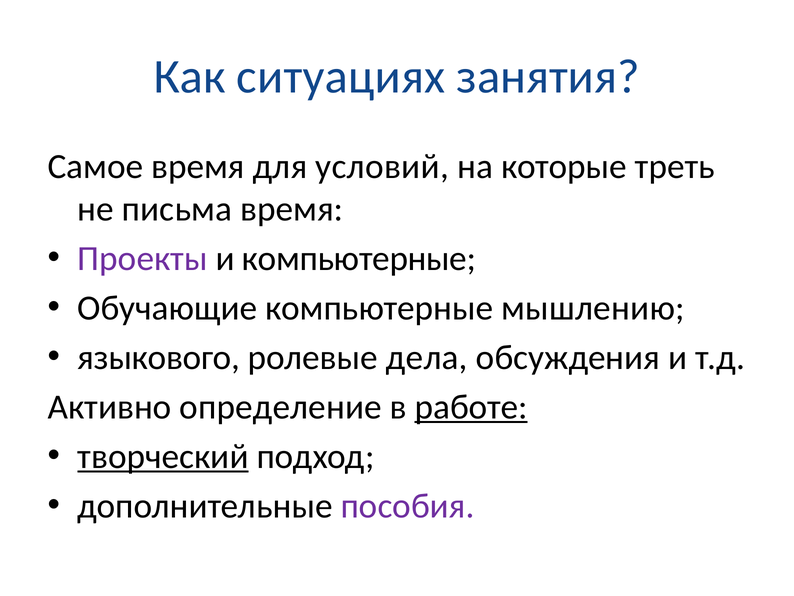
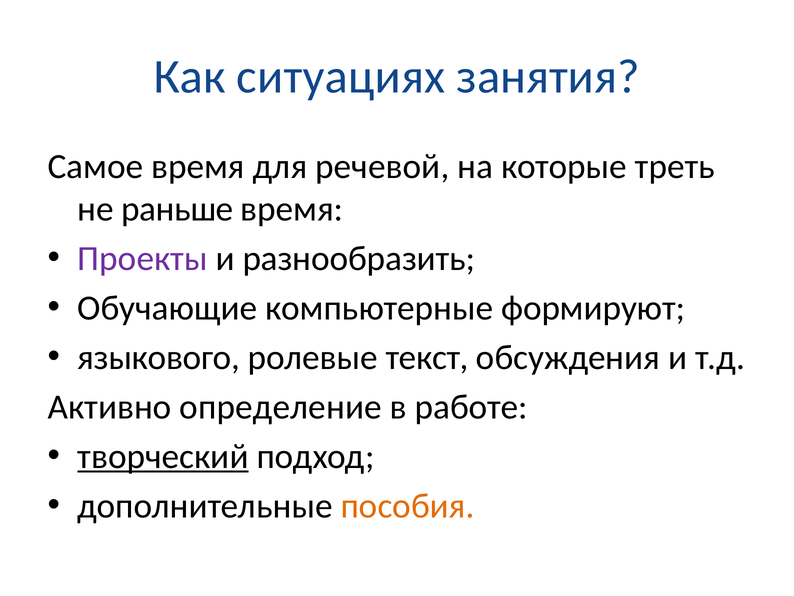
условий: условий -> речевой
письма: письма -> раньше
и компьютерные: компьютерные -> разнообразить
мышлению: мышлению -> формируют
дела: дела -> текст
работе underline: present -> none
пособия colour: purple -> orange
